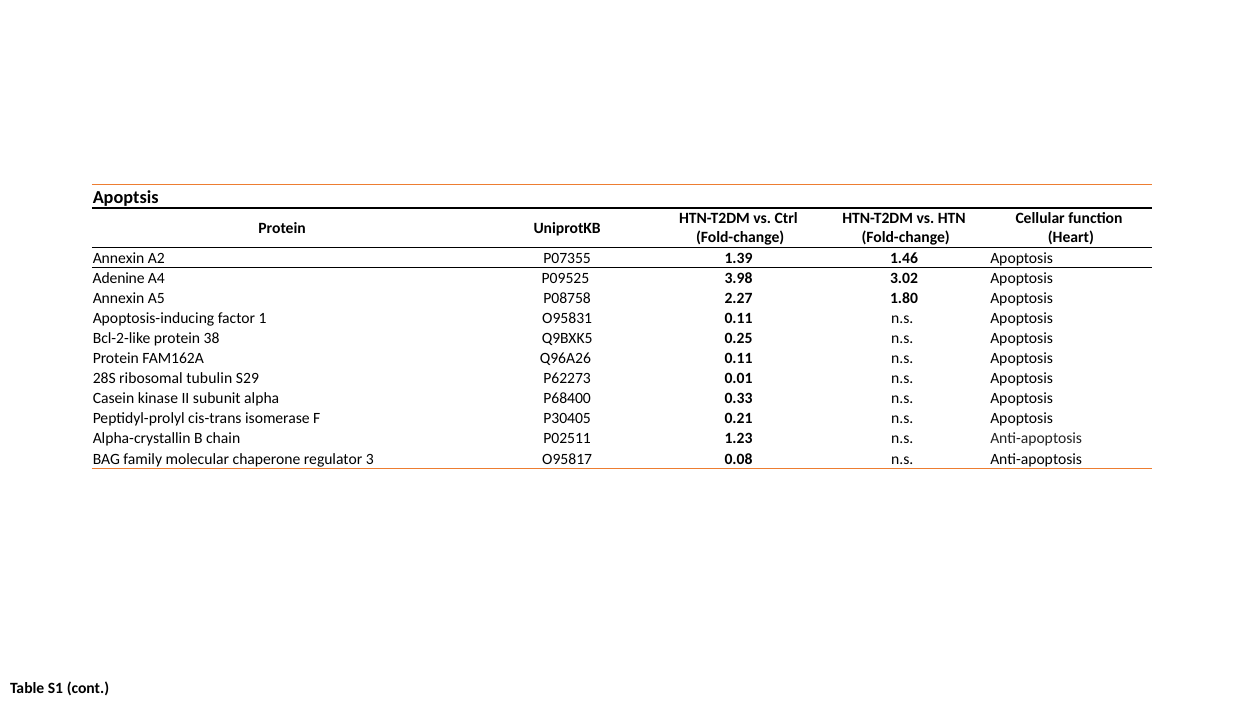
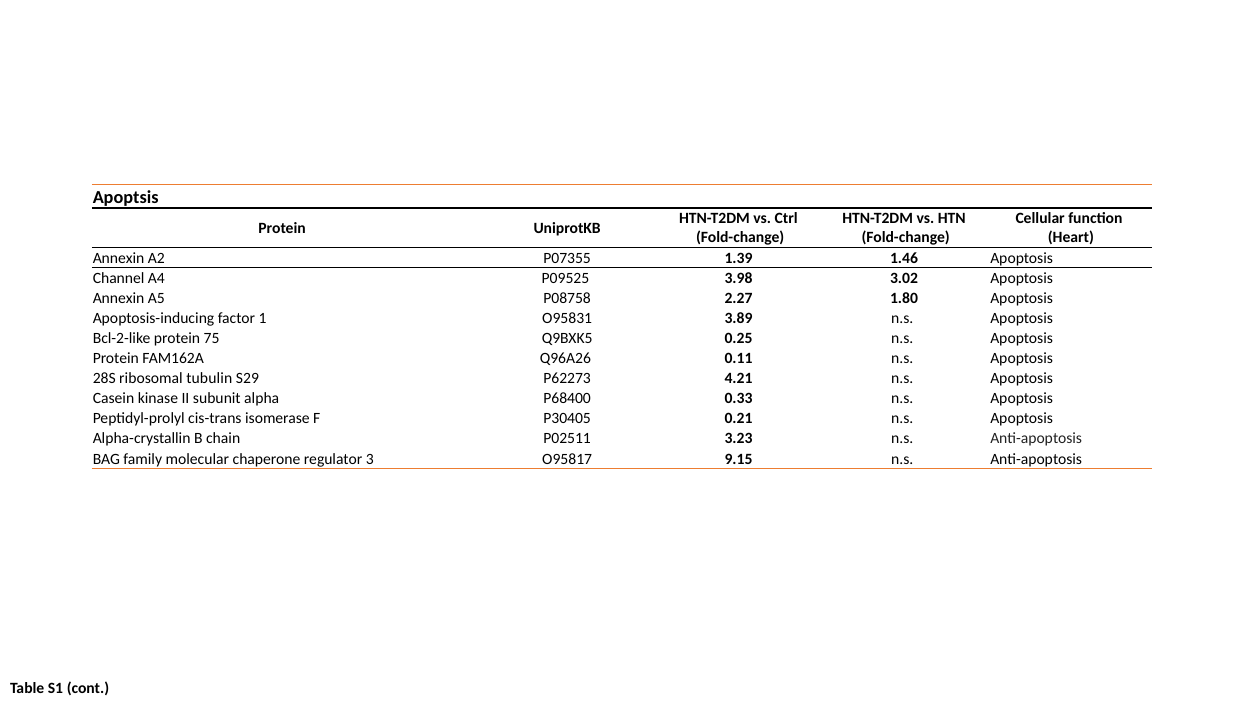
Adenine: Adenine -> Channel
O95831 0.11: 0.11 -> 3.89
38: 38 -> 75
0.01: 0.01 -> 4.21
1.23: 1.23 -> 3.23
0.08: 0.08 -> 9.15
